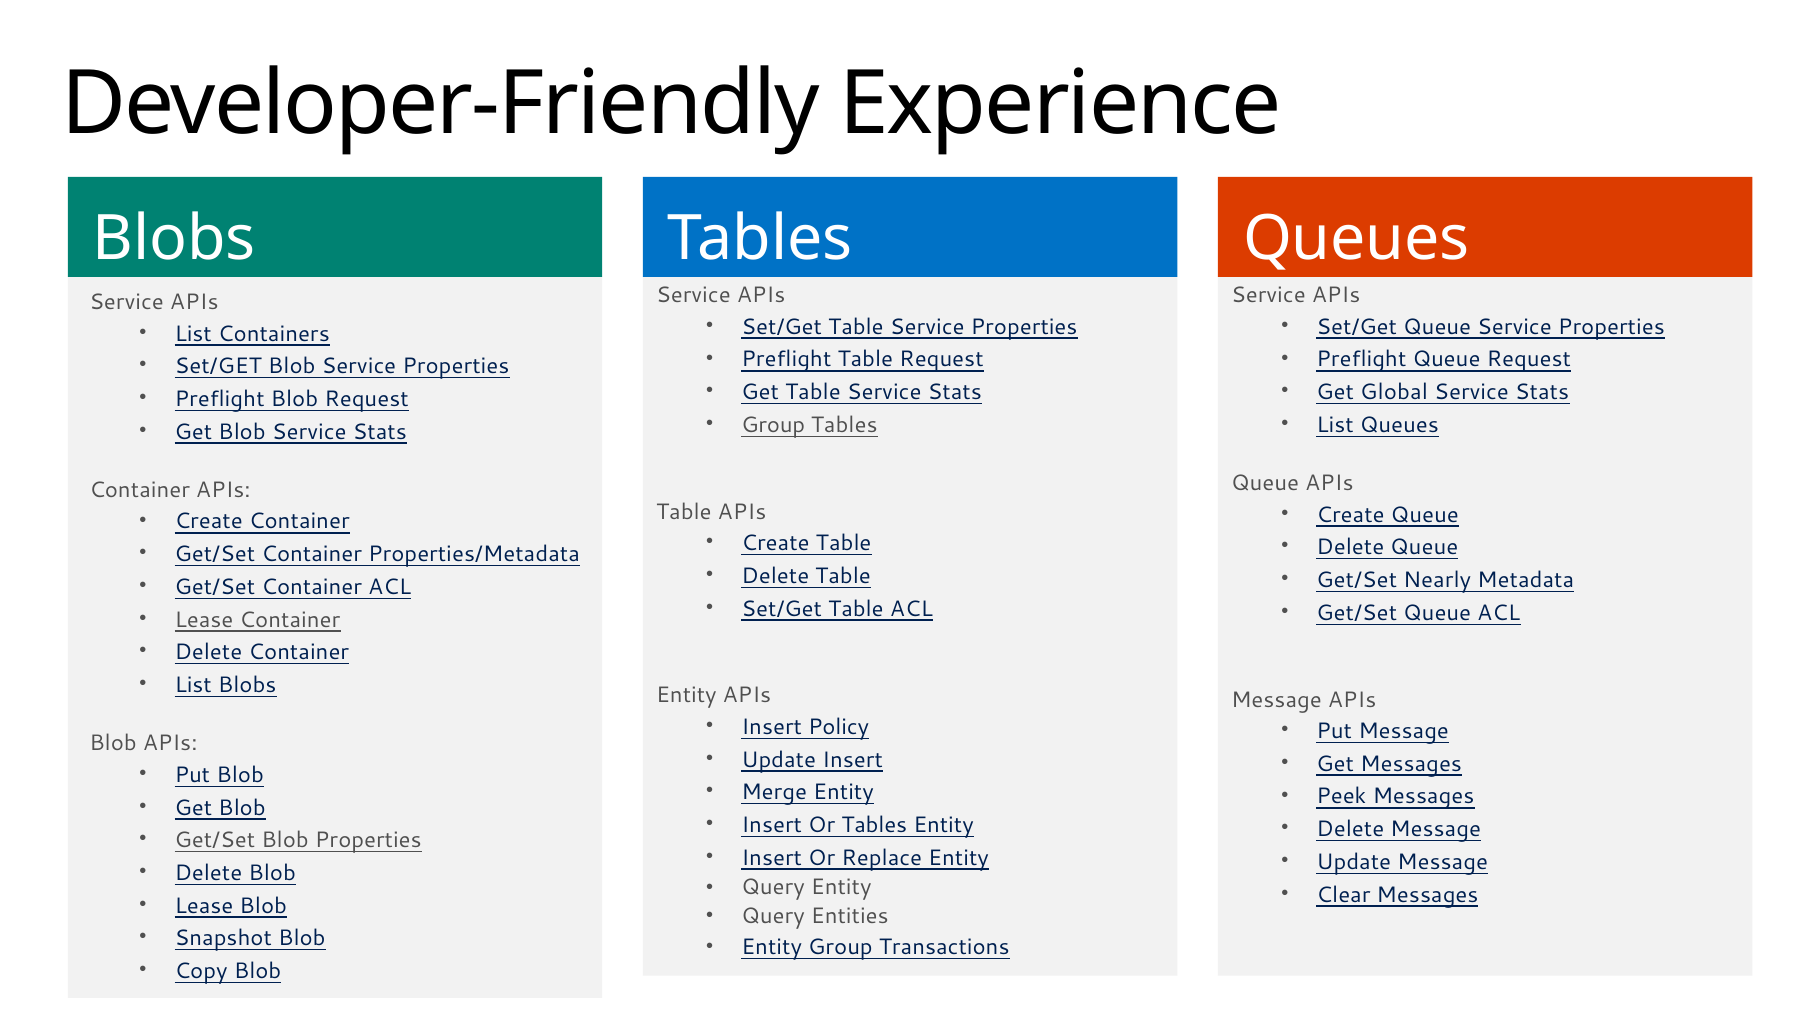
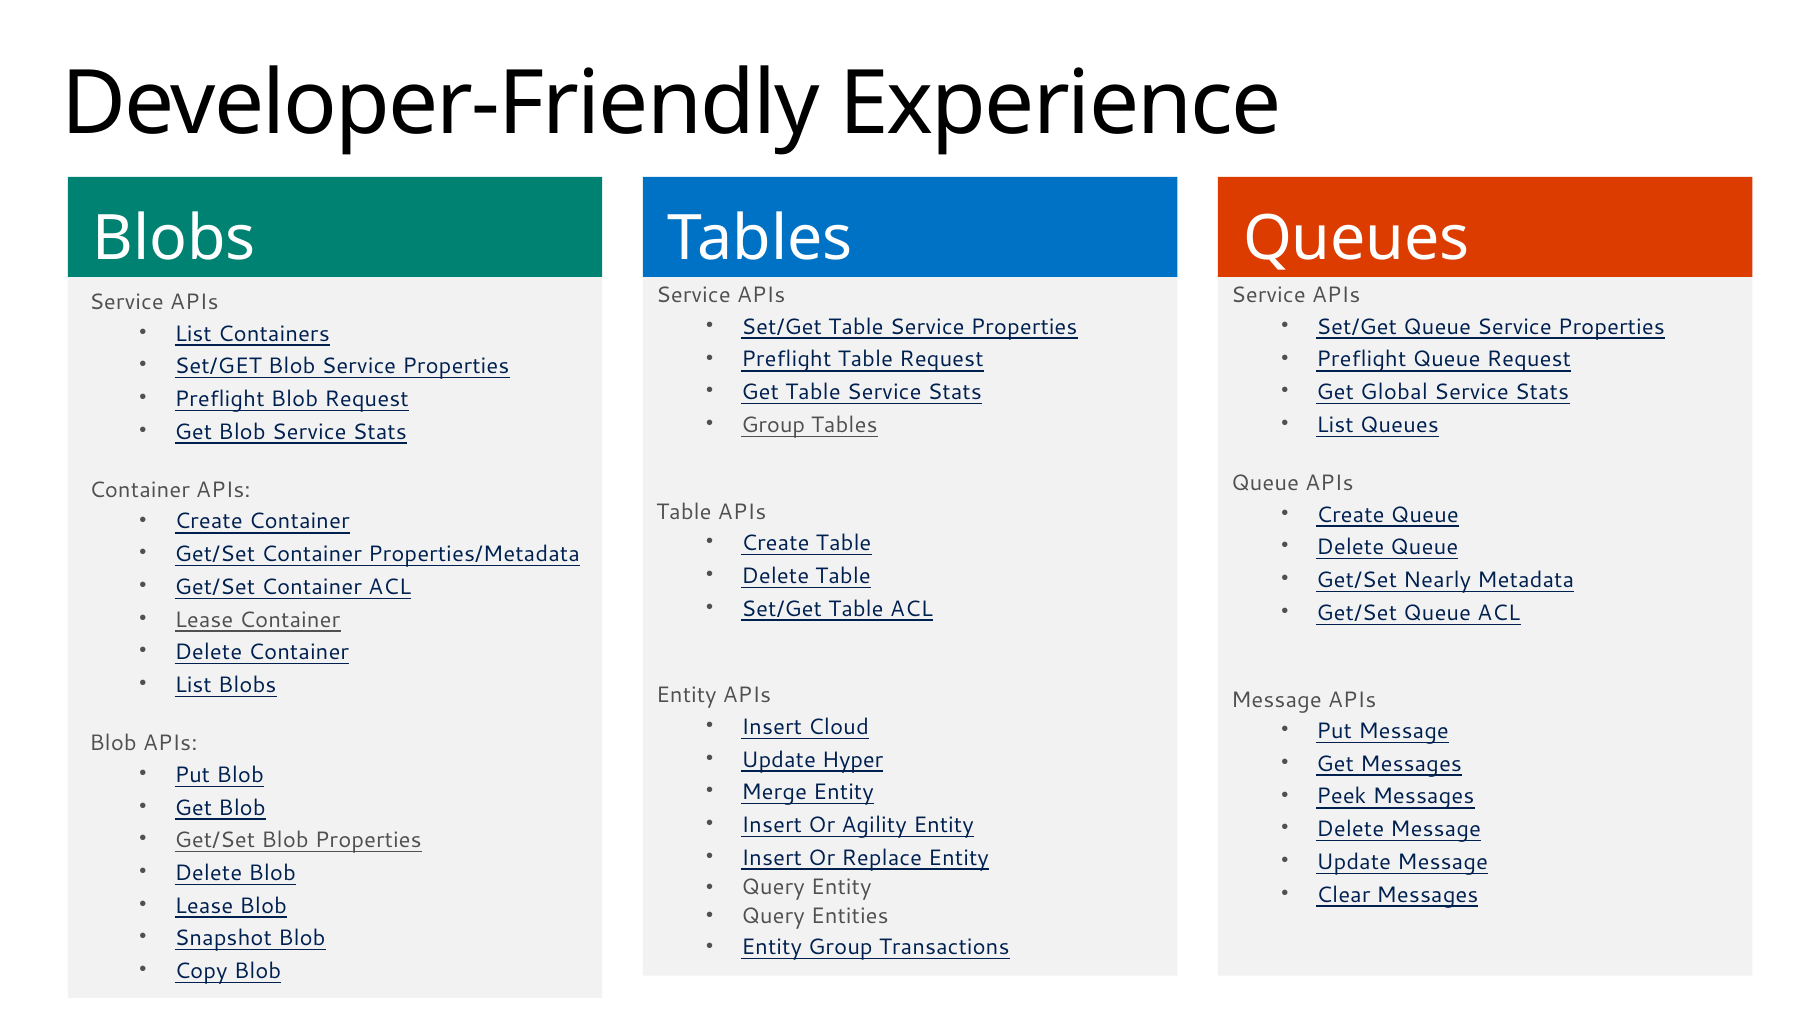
Policy: Policy -> Cloud
Update Insert: Insert -> Hyper
Or Tables: Tables -> Agility
